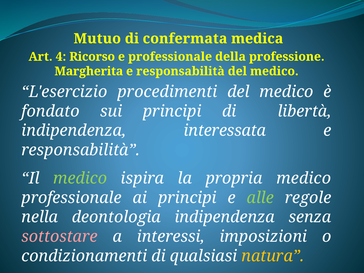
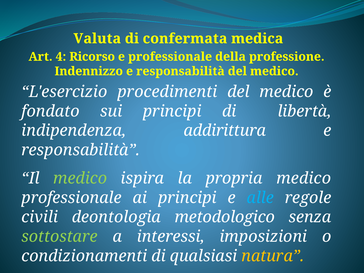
Mutuo: Mutuo -> Valuta
Margherita: Margherita -> Indennizzo
interessata: interessata -> addirittura
alle colour: light green -> light blue
nella: nella -> civili
deontologia indipendenza: indipendenza -> metodologico
sottostare colour: pink -> light green
